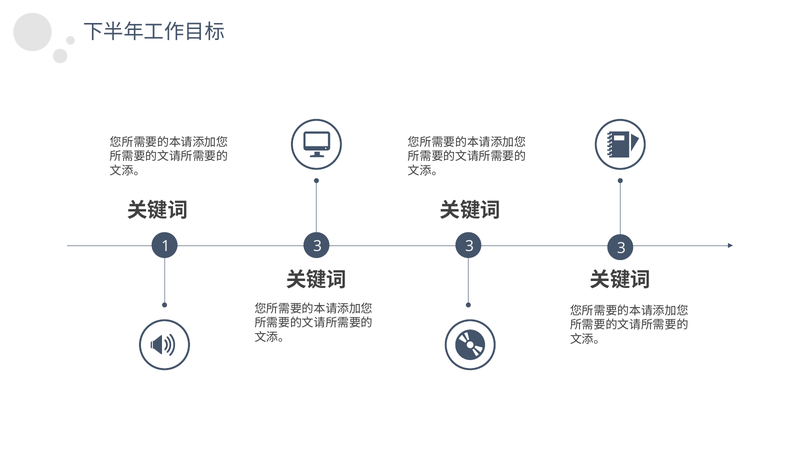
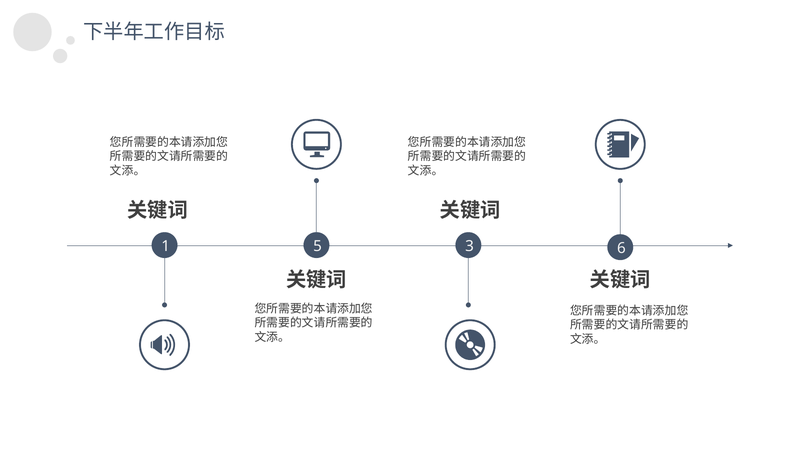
1 3: 3 -> 5
3 at (621, 248): 3 -> 6
